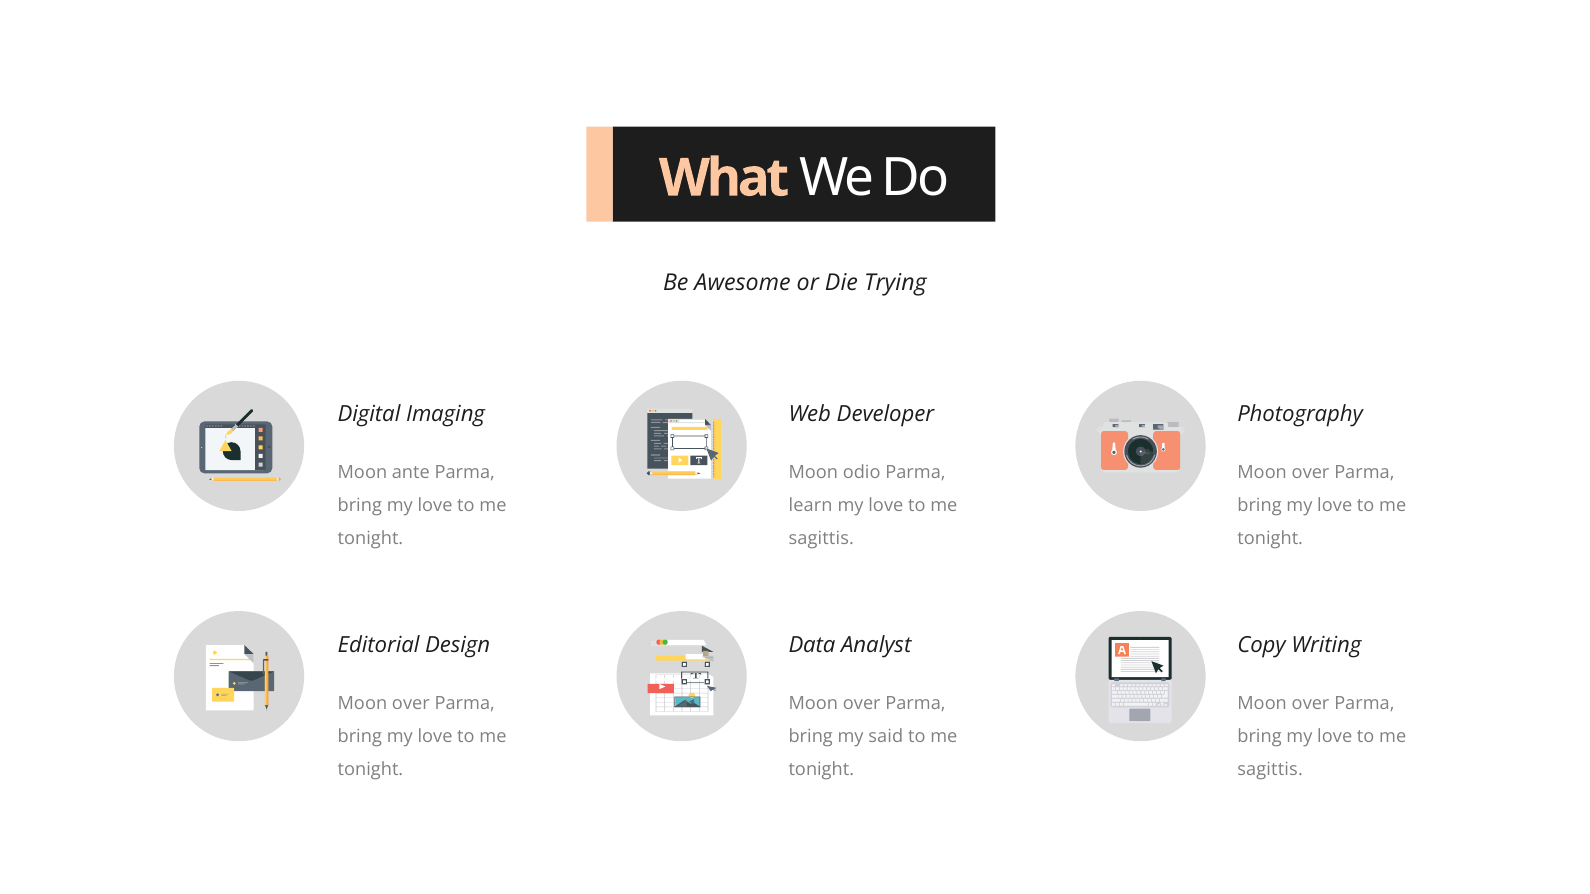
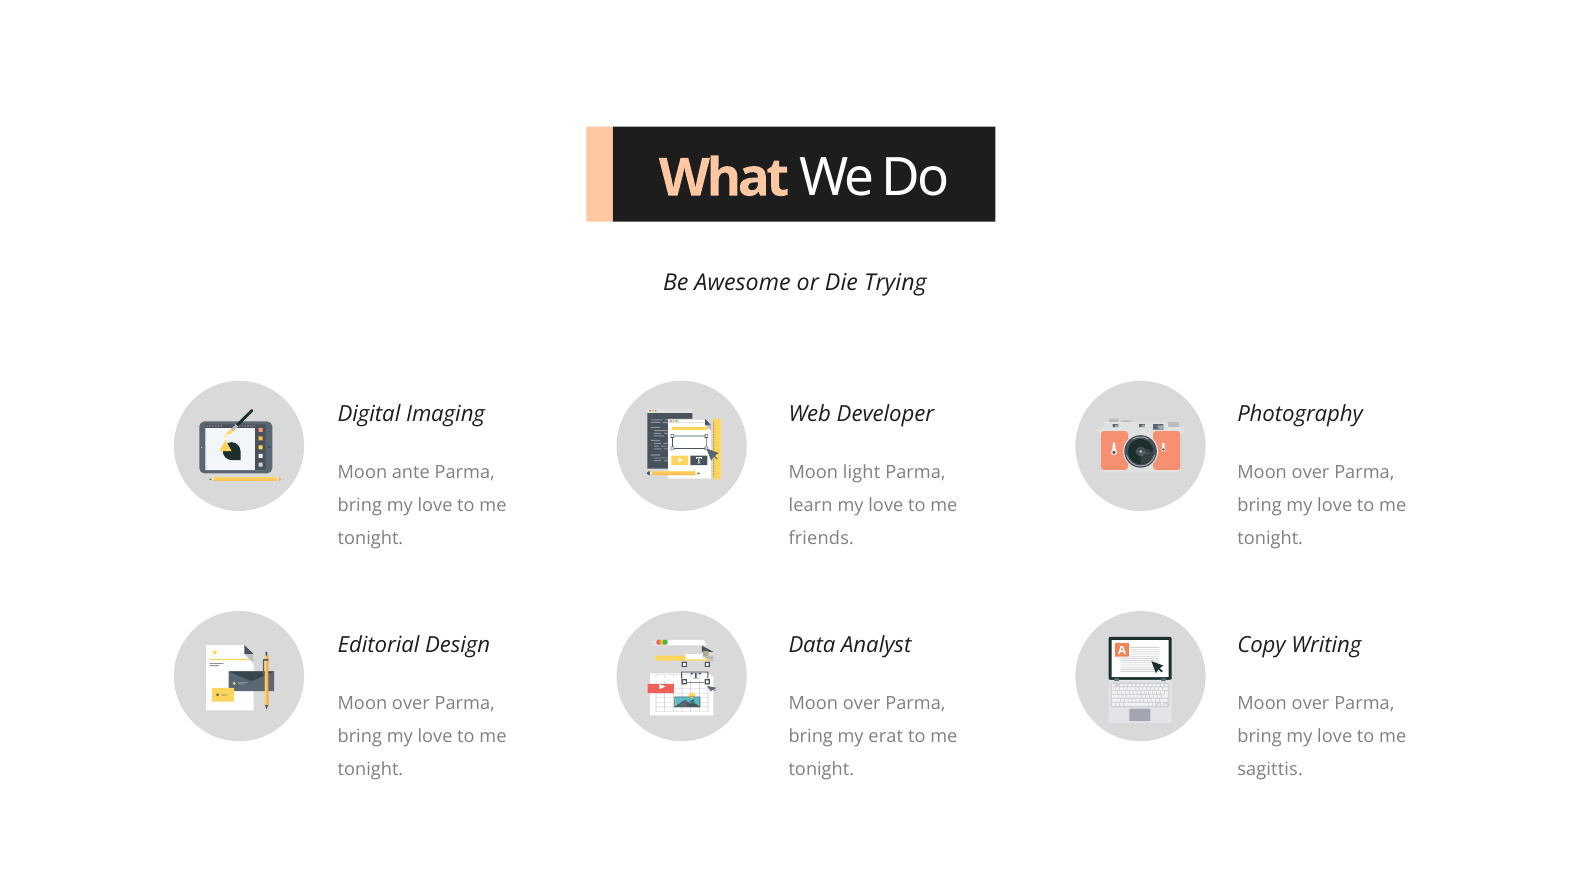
odio: odio -> light
sagittis at (821, 538): sagittis -> friends
said: said -> erat
